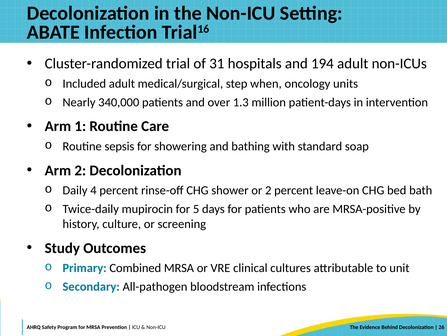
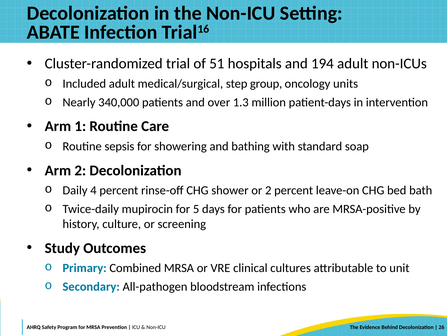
31: 31 -> 51
when: when -> group
